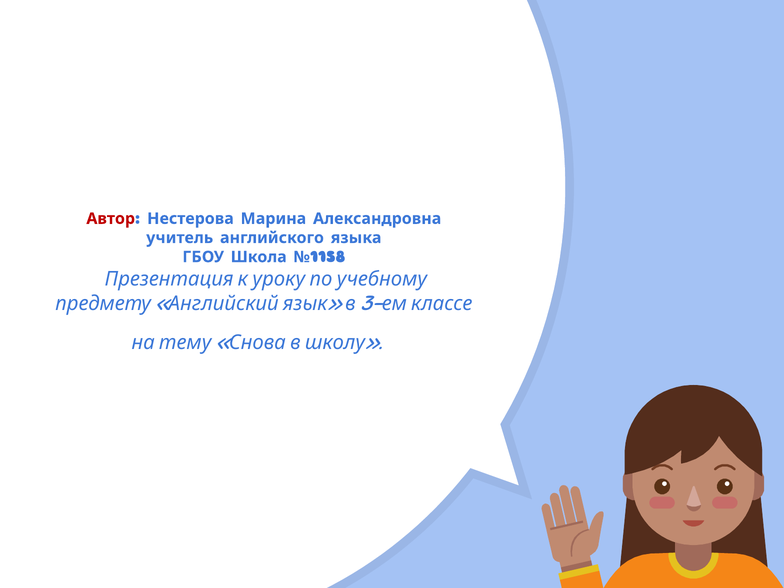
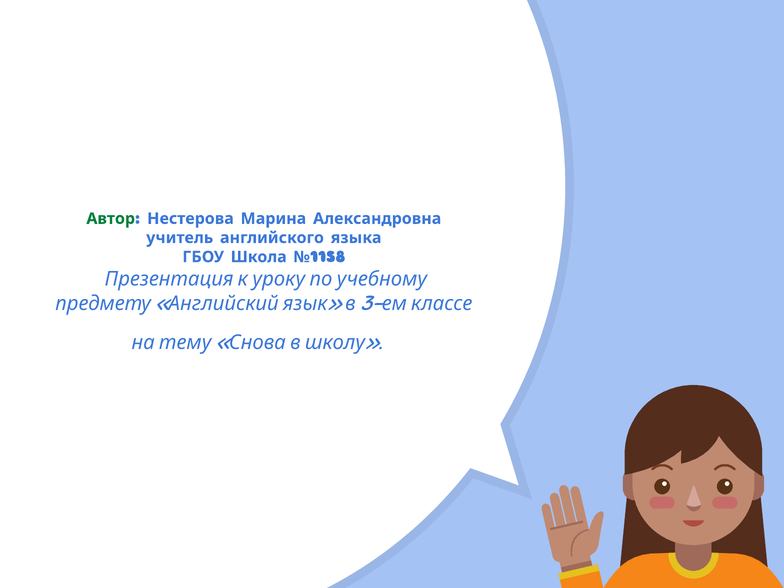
Автор colour: red -> green
